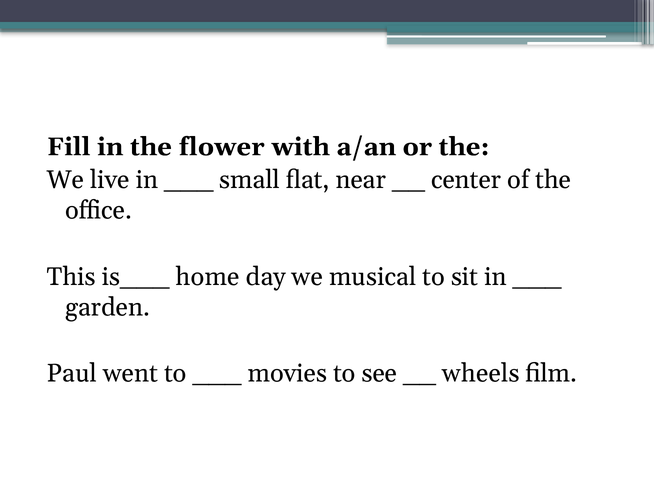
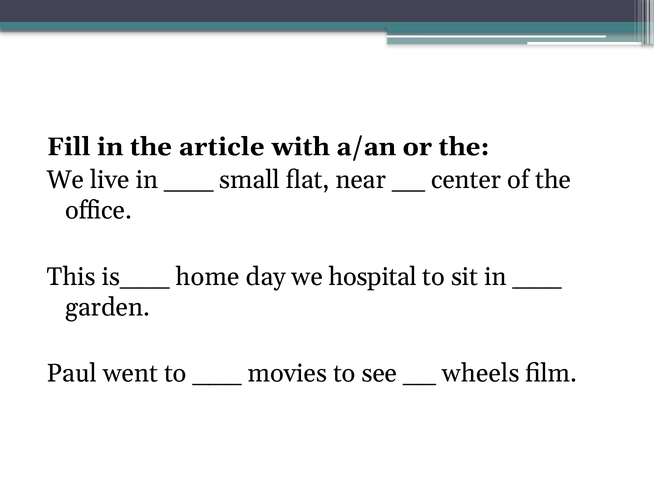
flower: flower -> article
musical: musical -> hospital
